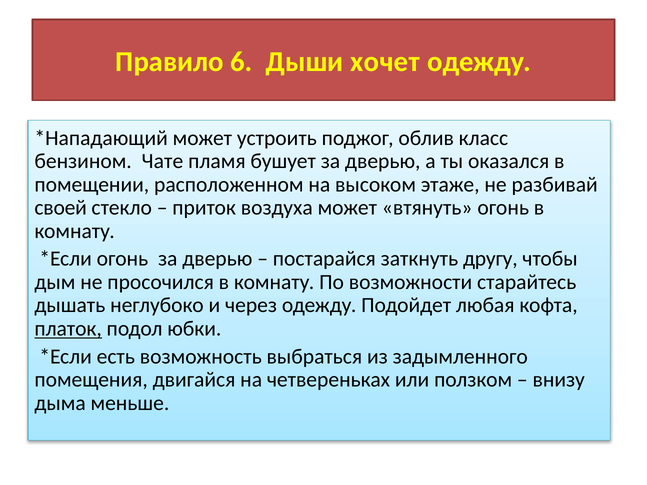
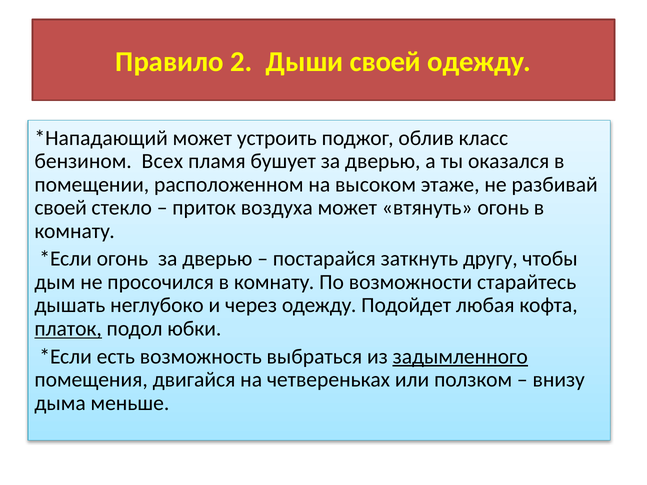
6: 6 -> 2
Дыши хочет: хочет -> своей
Чате: Чате -> Всех
задымленного underline: none -> present
